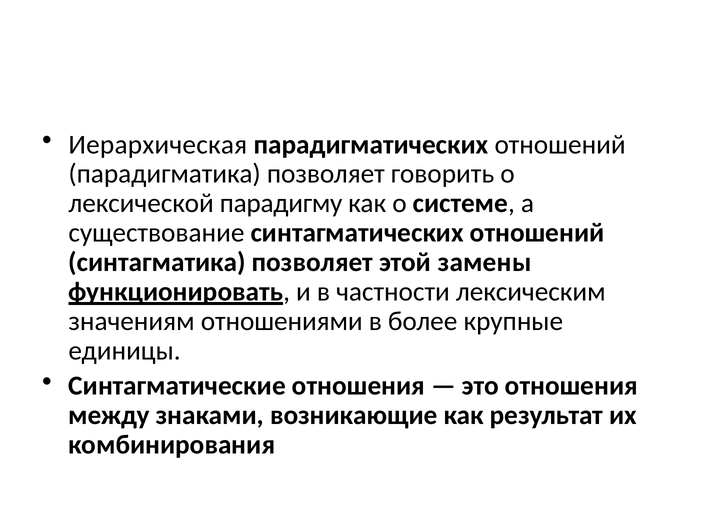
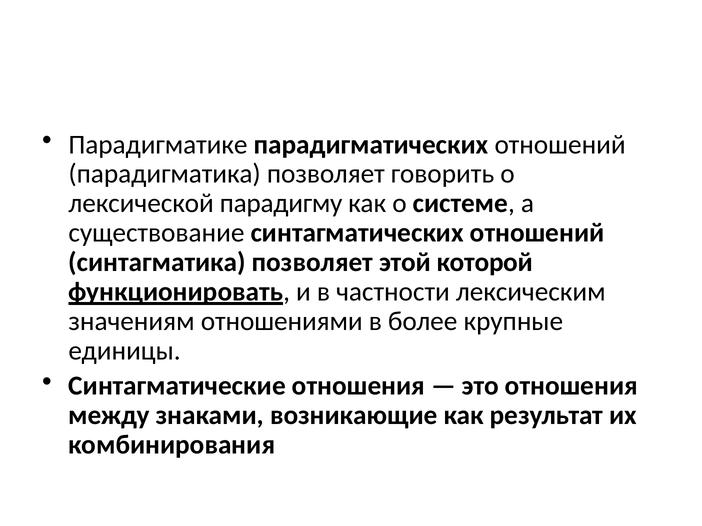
Иерархическая: Иерархическая -> Парадигматике
замены: замены -> которой
